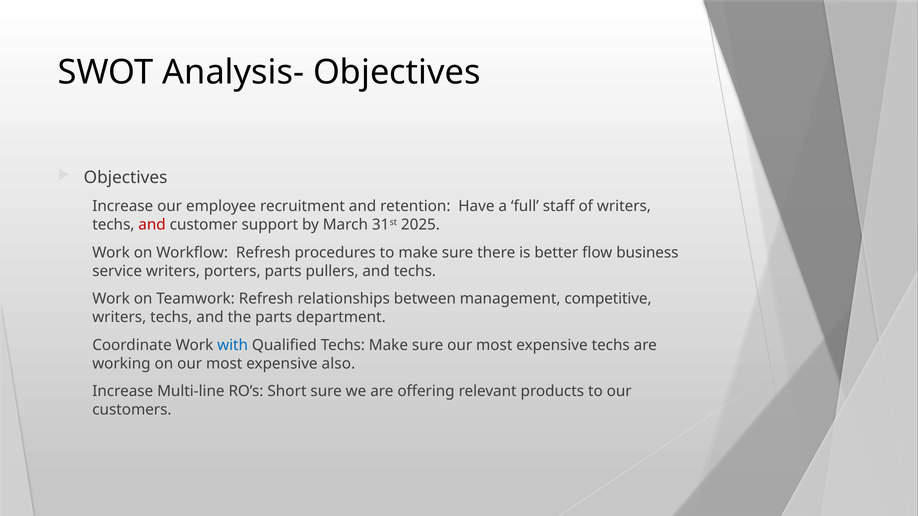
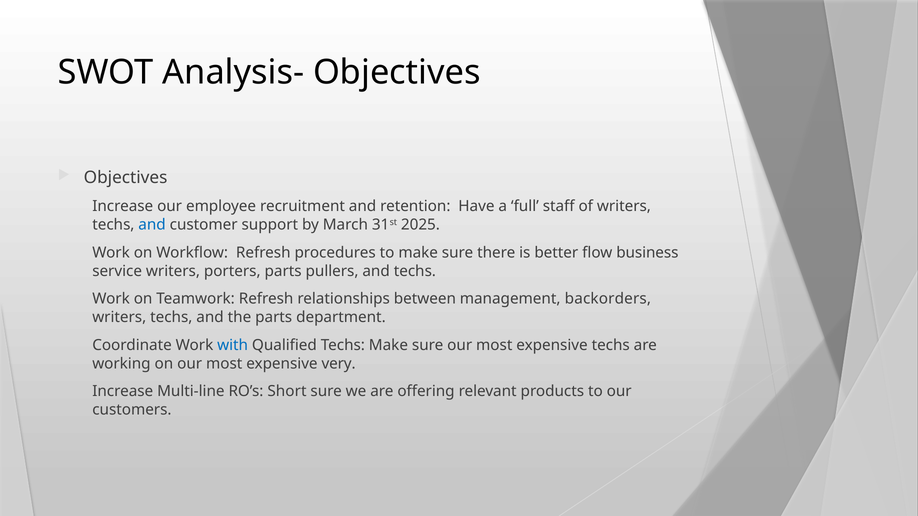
and at (152, 225) colour: red -> blue
competitive: competitive -> backorders
also: also -> very
